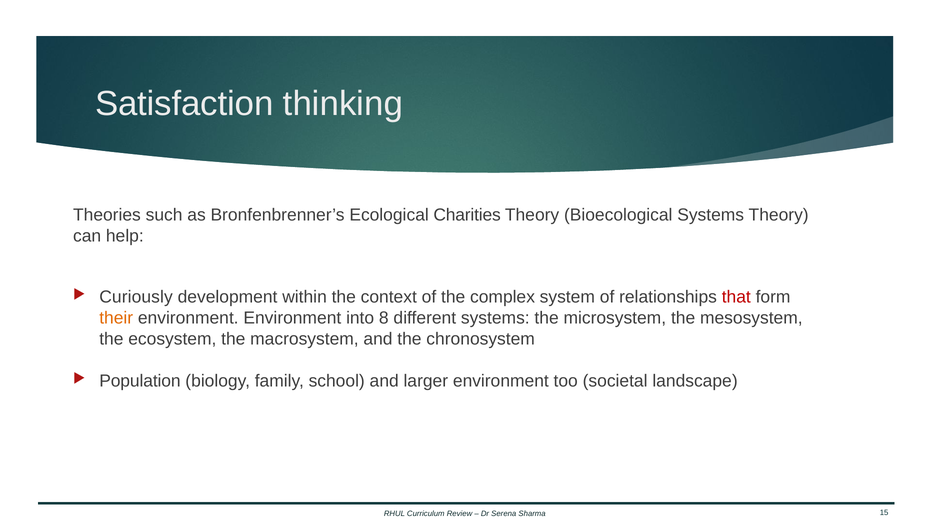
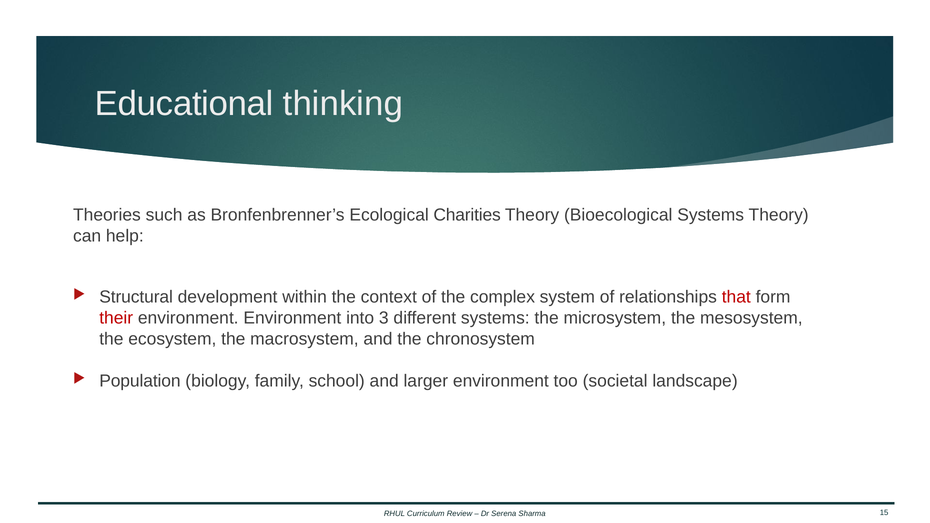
Satisfaction: Satisfaction -> Educational
Curiously: Curiously -> Structural
their colour: orange -> red
8: 8 -> 3
